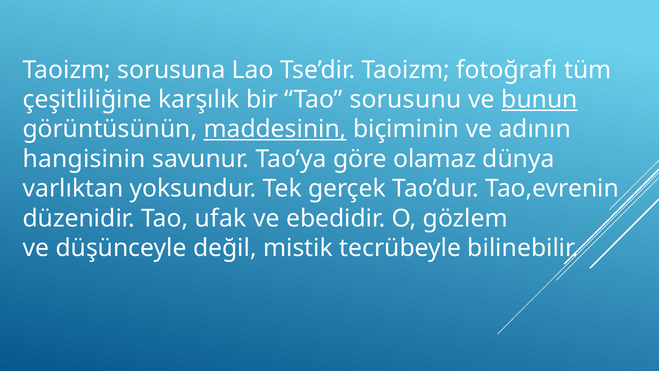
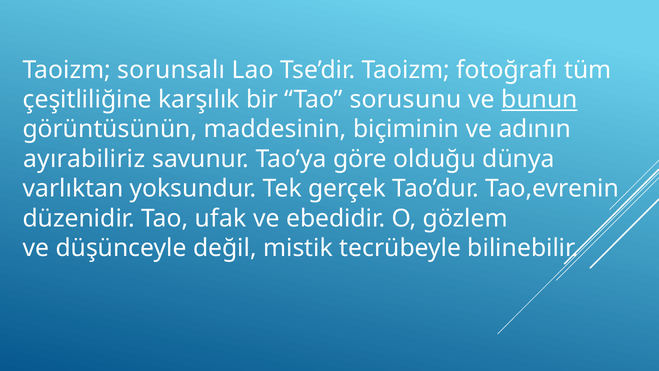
sorusuna: sorusuna -> sorunsalı
maddesinin underline: present -> none
hangisinin: hangisinin -> ayırabiliriz
olamaz: olamaz -> olduğu
